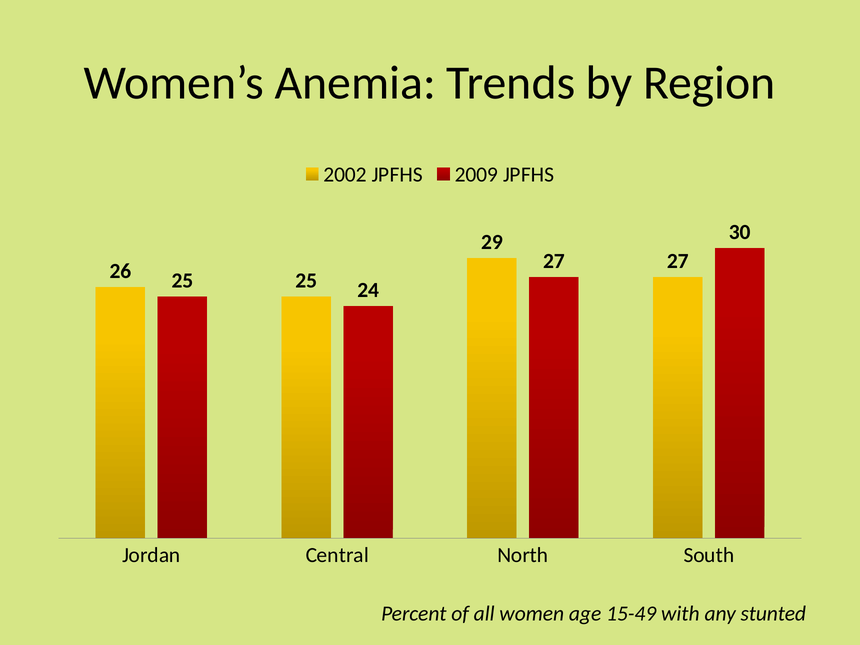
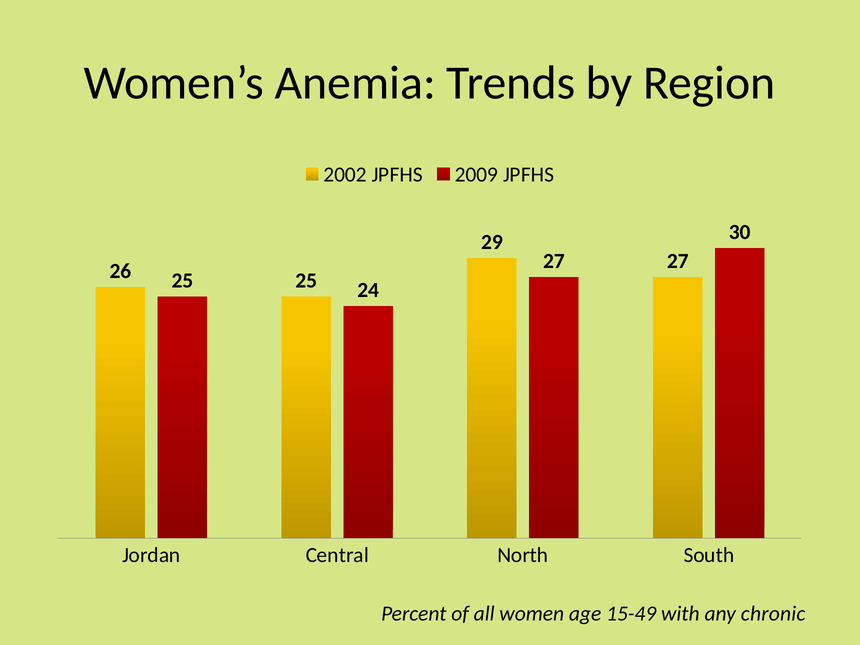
stunted: stunted -> chronic
